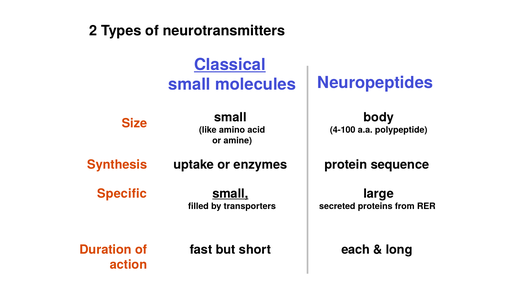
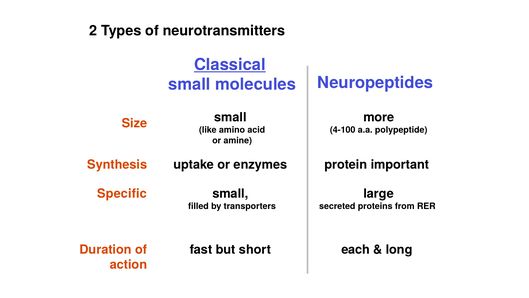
body: body -> more
sequence: sequence -> important
small at (230, 193) underline: present -> none
